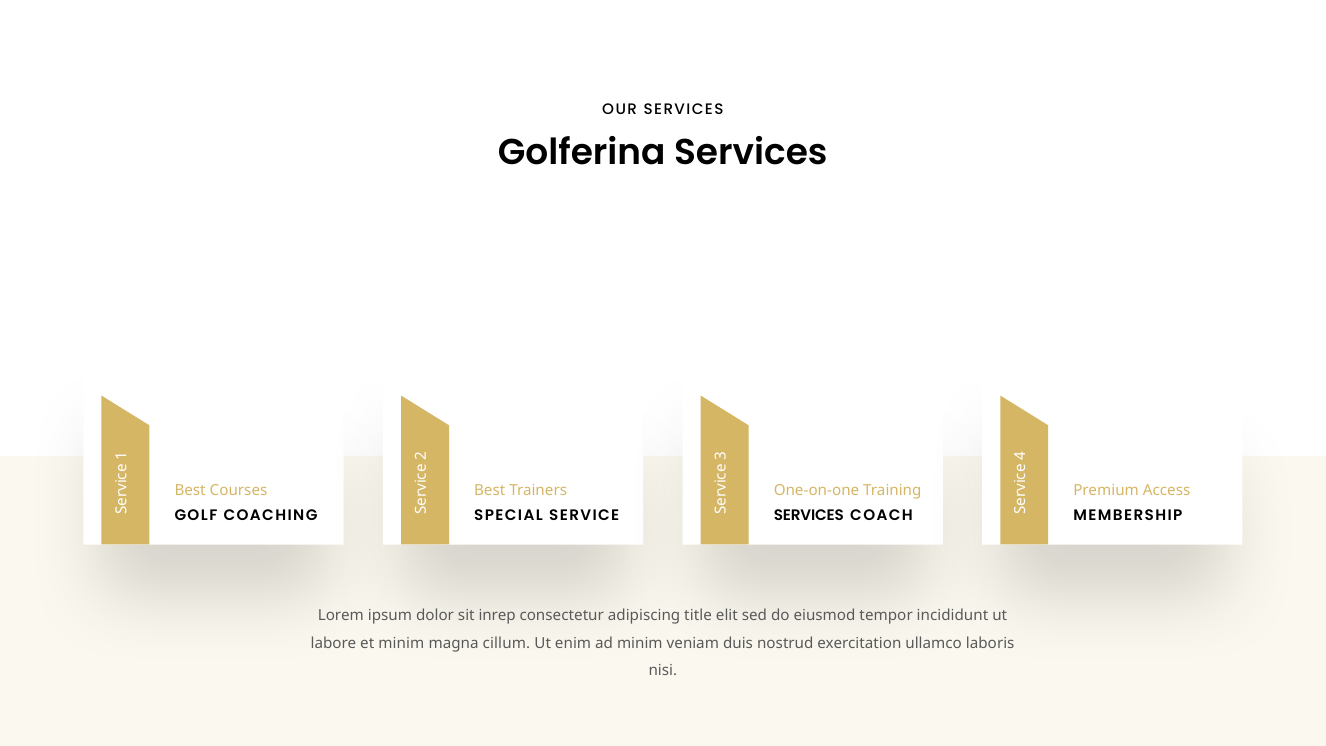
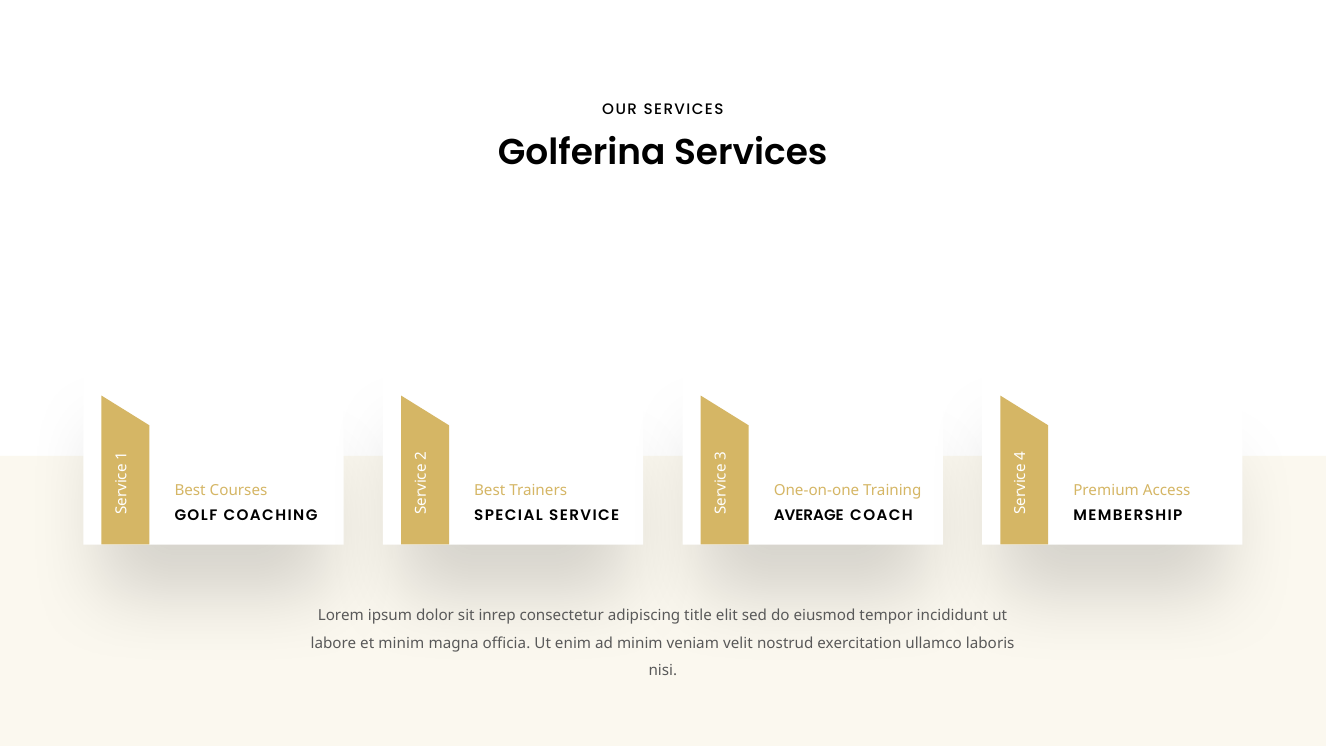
SERVICES at (809, 516): SERVICES -> AVERAGE
cillum: cillum -> officia
duis: duis -> velit
